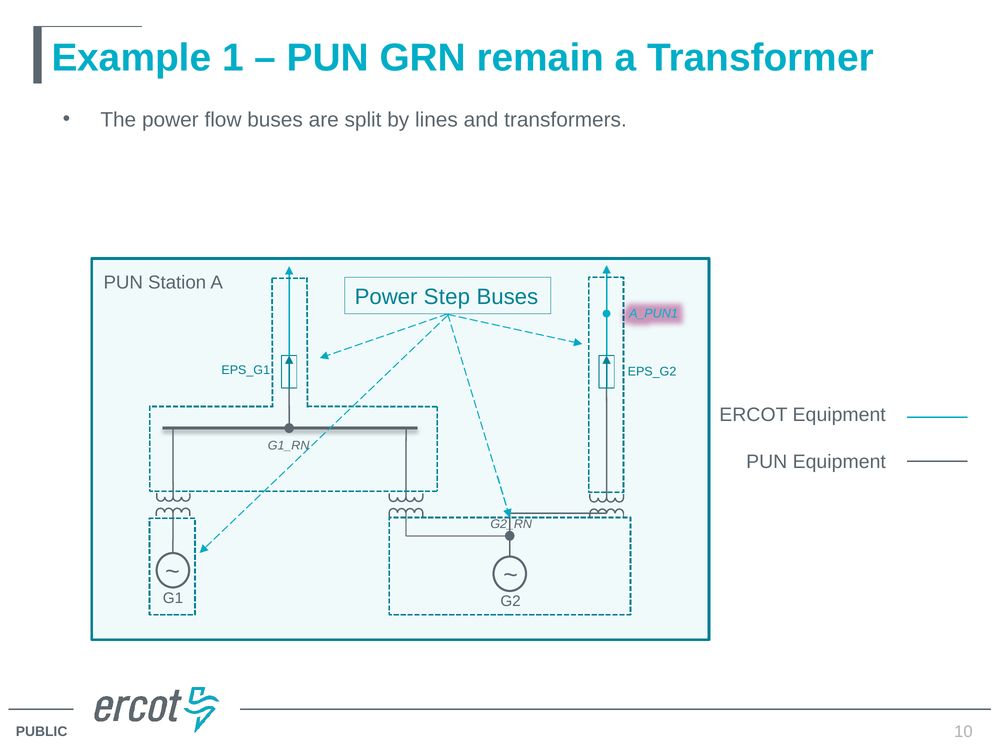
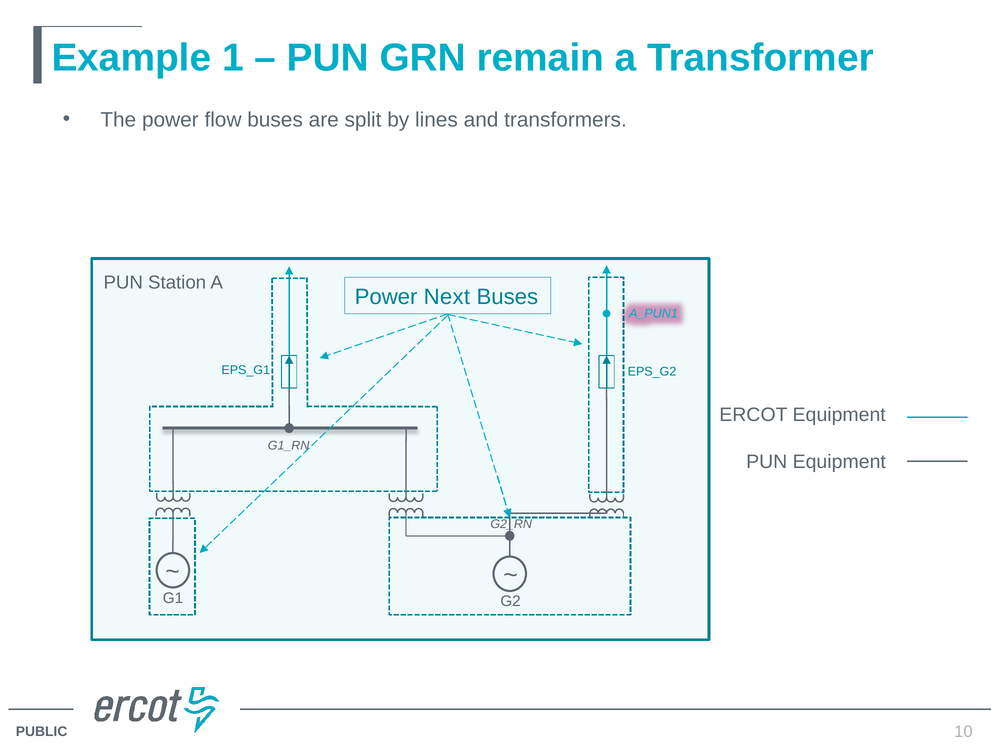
Step: Step -> Next
